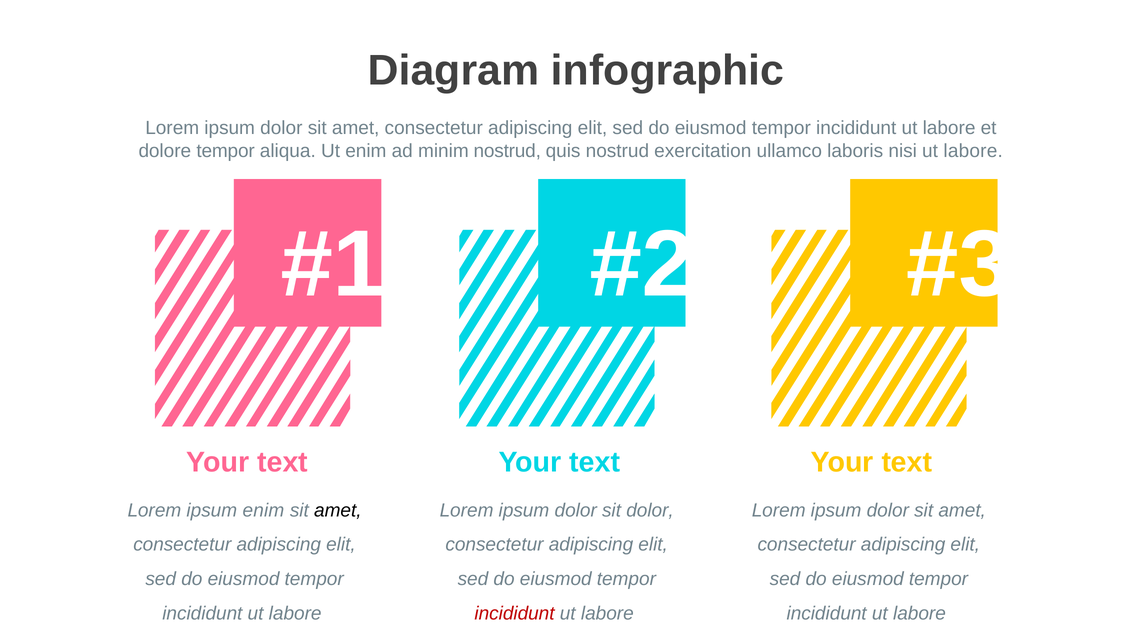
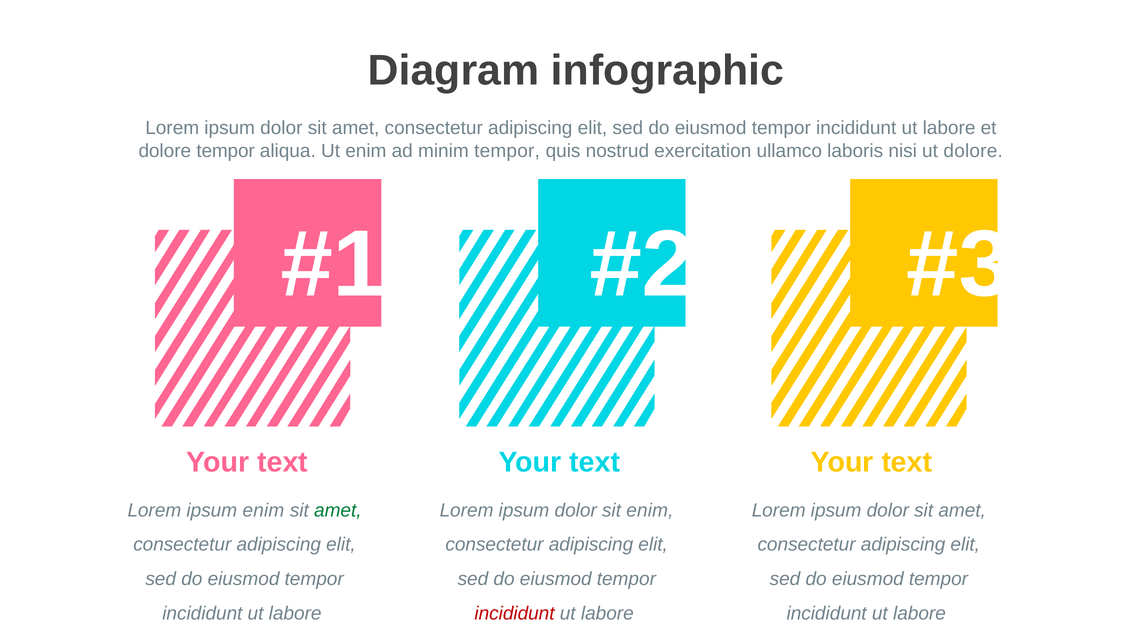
minim nostrud: nostrud -> tempor
nisi ut labore: labore -> dolore
amet at (338, 510) colour: black -> green
sit dolor: dolor -> enim
